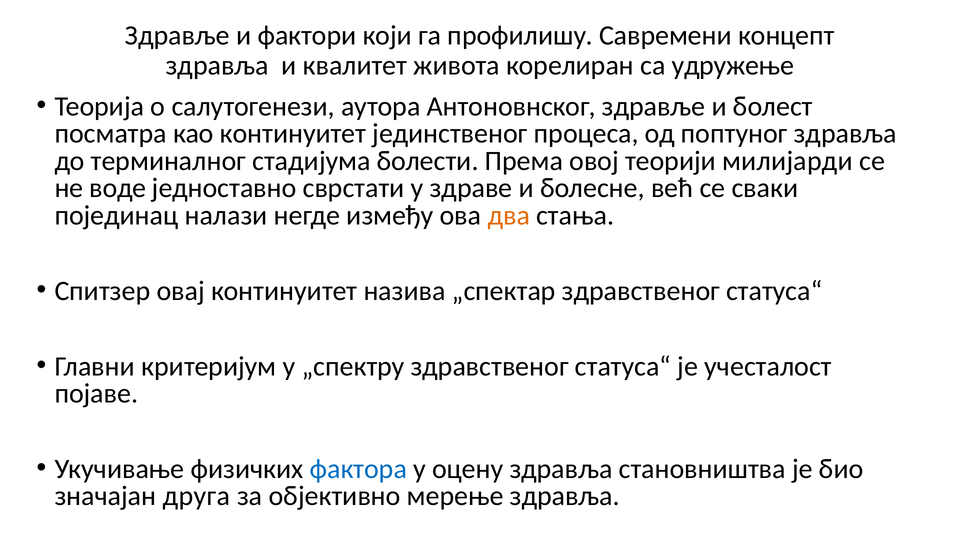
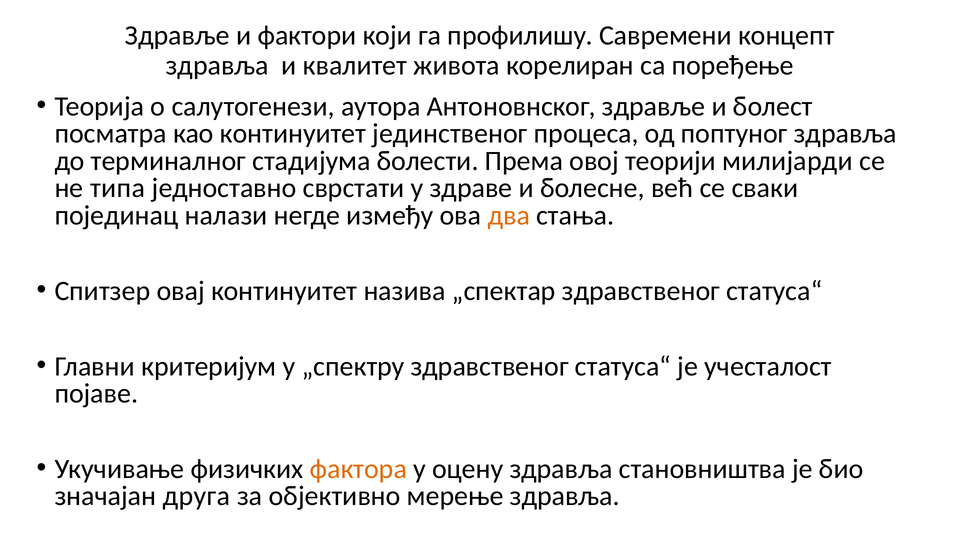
удружење: удружење -> поређење
воде: воде -> типа
фактора colour: blue -> orange
